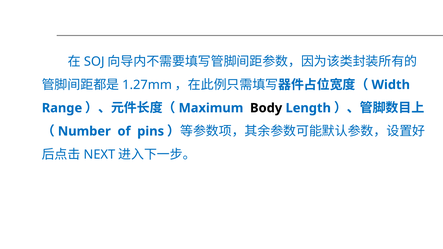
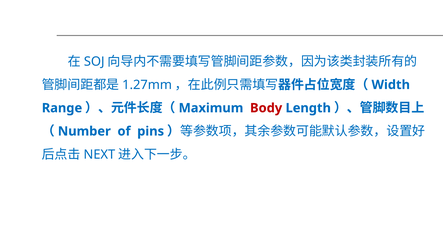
Body colour: black -> red
